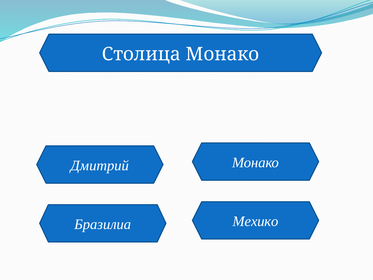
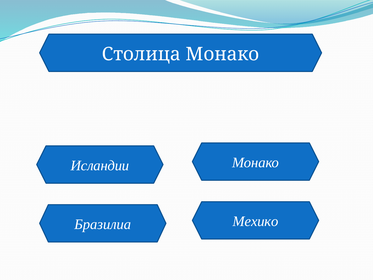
Дмитрий: Дмитрий -> Исландии
